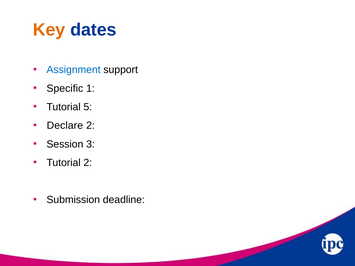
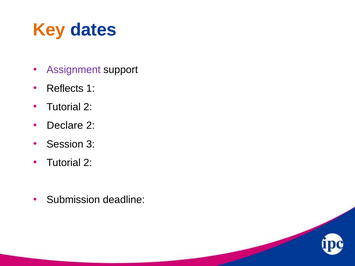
Assignment colour: blue -> purple
Specific: Specific -> Reflects
5 at (88, 107): 5 -> 2
